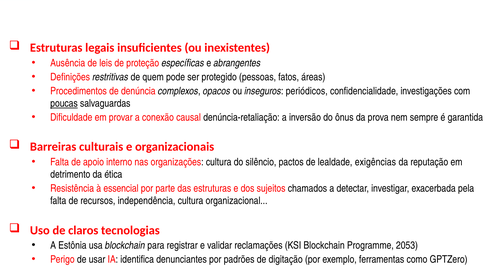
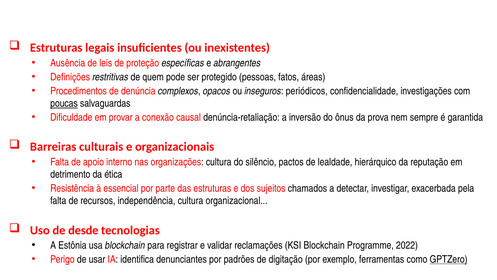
exigências: exigências -> hierárquico
claros: claros -> desde
2053: 2053 -> 2022
GPTZero underline: none -> present
